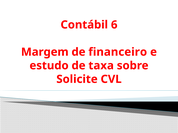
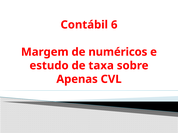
financeiro: financeiro -> numéricos
Solicite: Solicite -> Apenas
